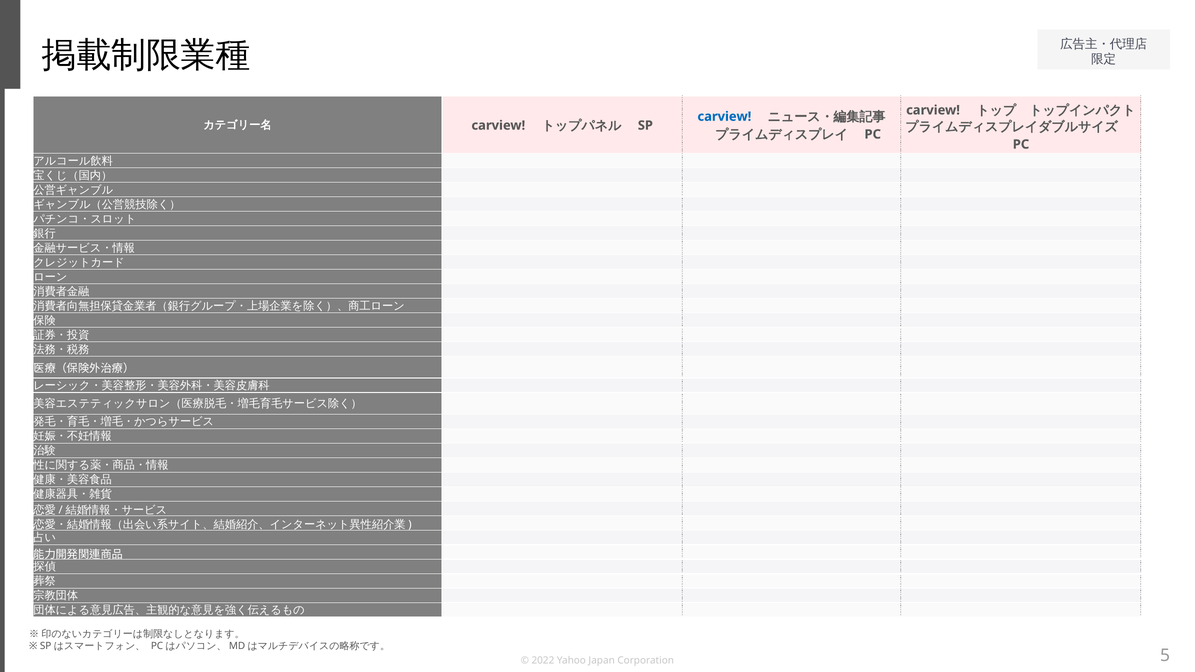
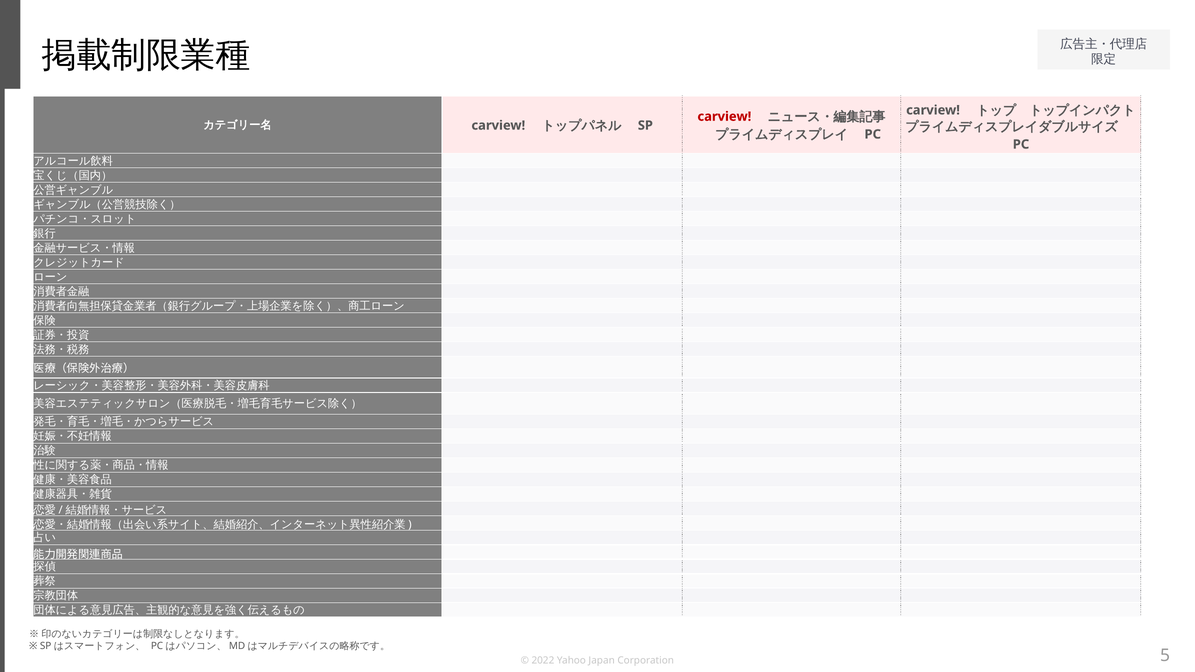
carview at (724, 117) colour: blue -> red
